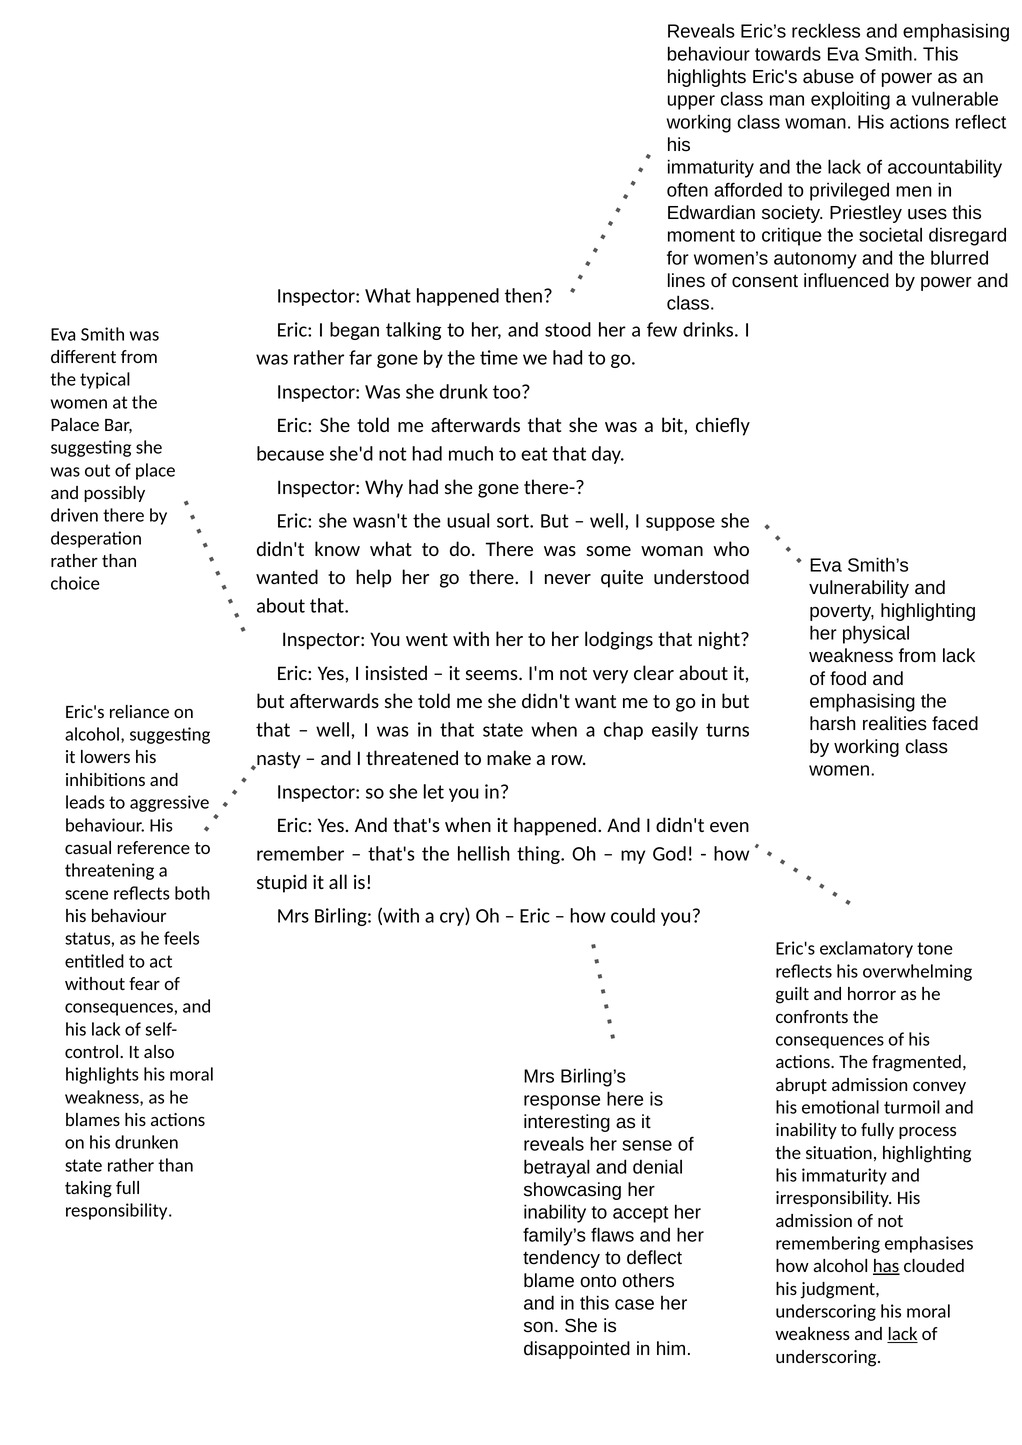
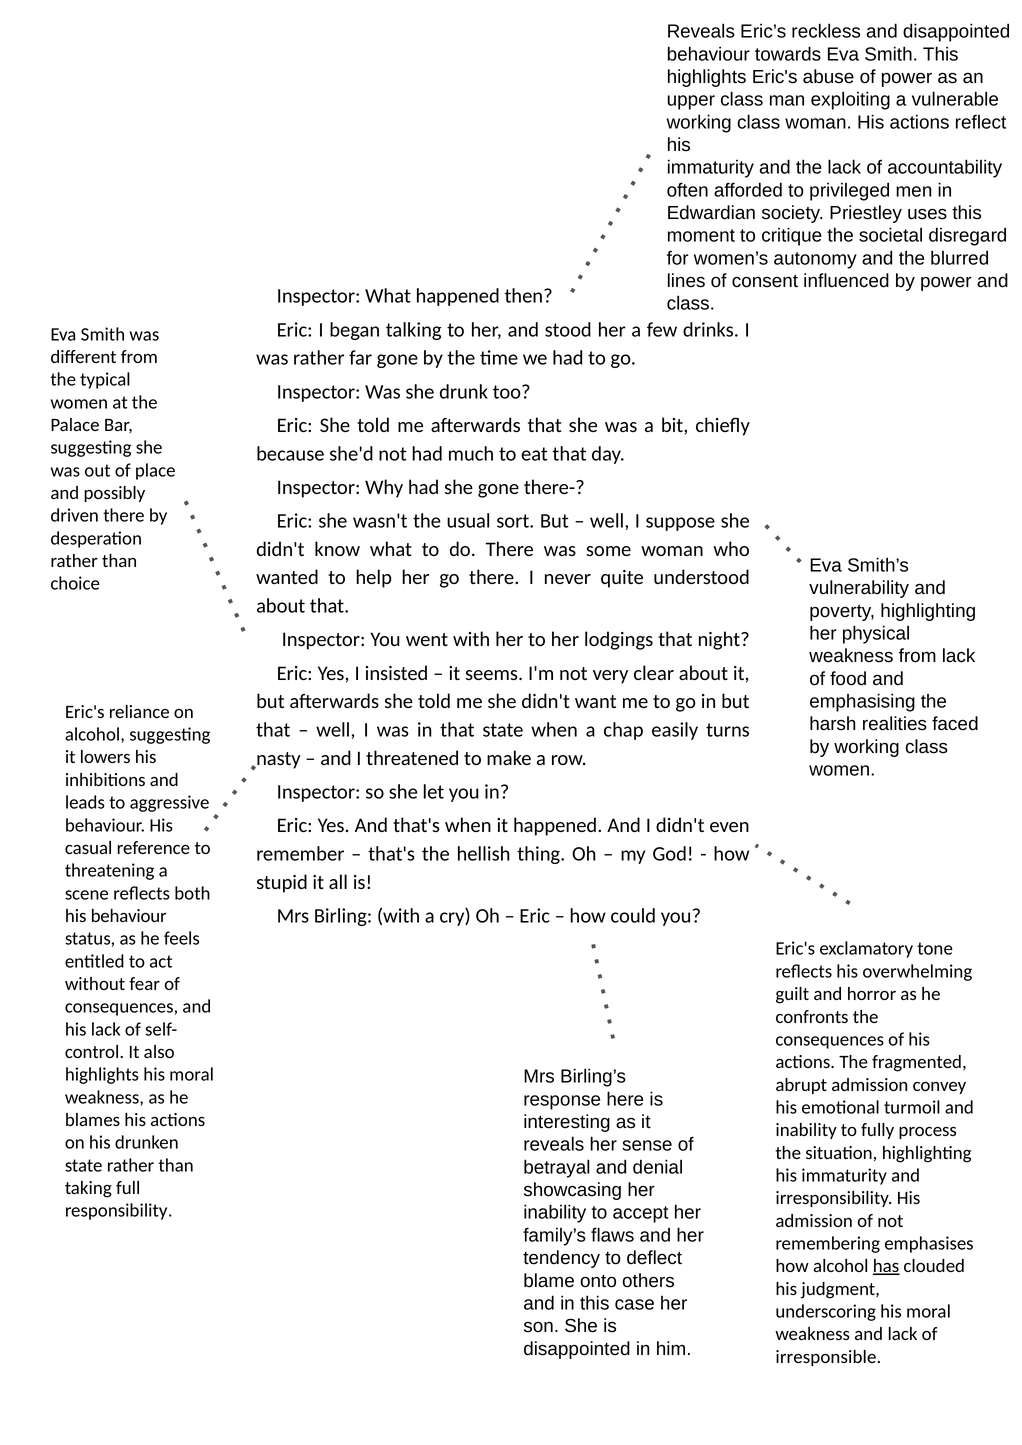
reckless and emphasising: emphasising -> disappointed
lack at (903, 1335) underline: present -> none
underscoring at (828, 1357): underscoring -> irresponsible
